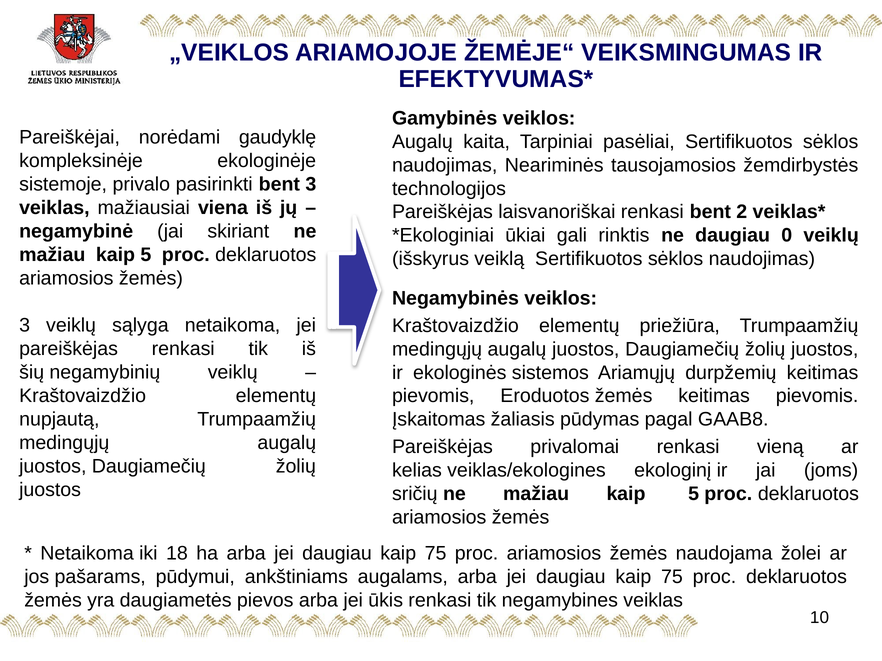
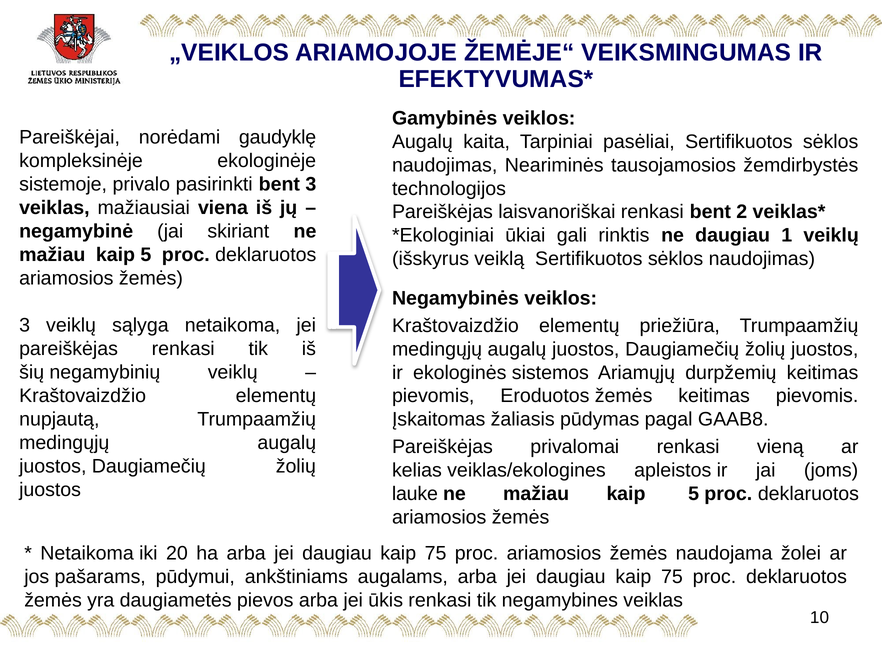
0: 0 -> 1
ekologinį: ekologinį -> apleistos
sričių: sričių -> lauke
18: 18 -> 20
